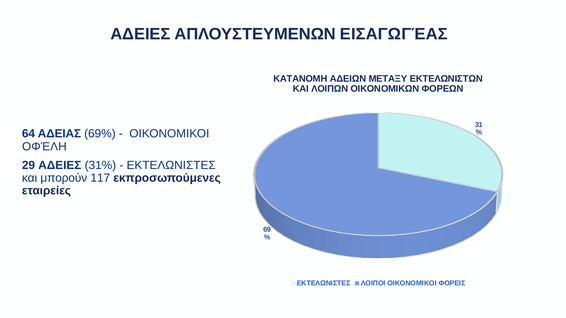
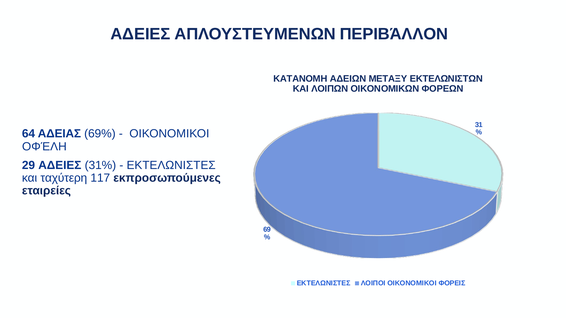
ΕΙΣΑΓΩΓΈΑΣ: ΕΙΣΑΓΩΓΈΑΣ -> ΠΕΡΙΒΆΛΛΟΝ
μπορούν: μπορούν -> ταχύτερη
